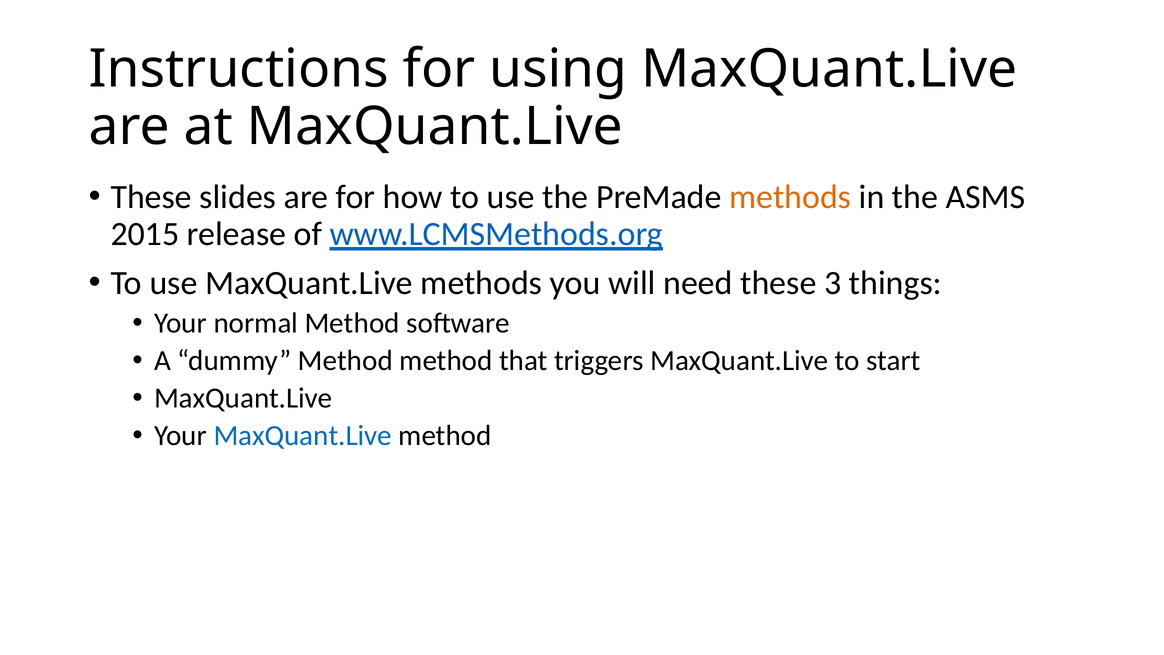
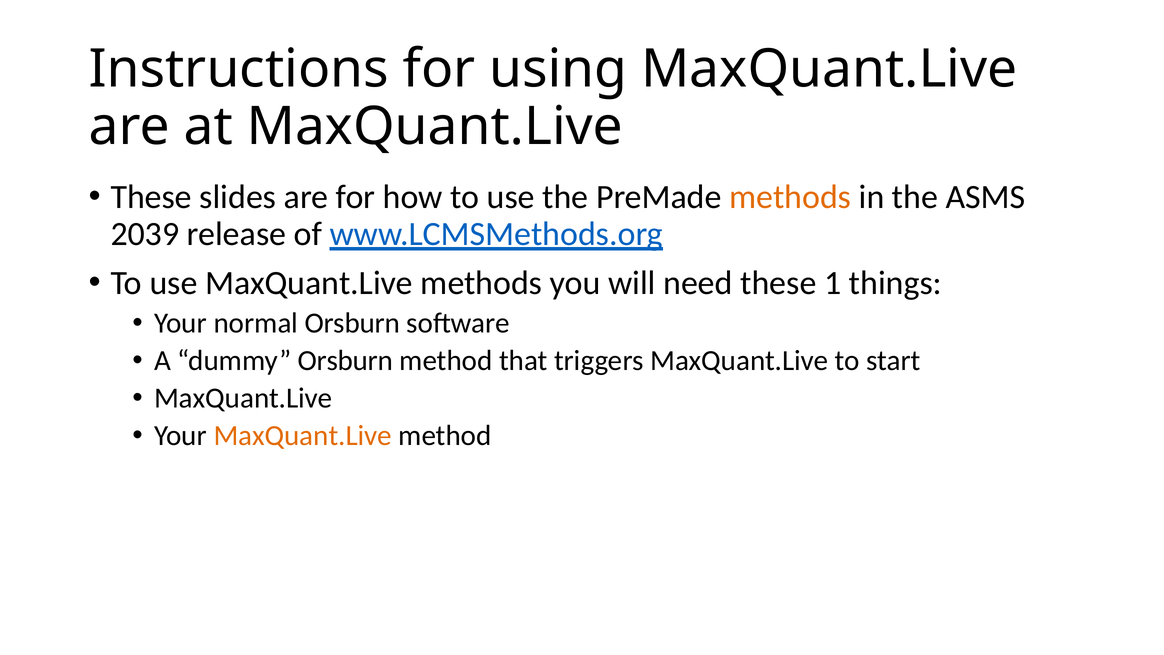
2015: 2015 -> 2039
3: 3 -> 1
normal Method: Method -> Orsburn
dummy Method: Method -> Orsburn
MaxQuant.Live at (303, 435) colour: blue -> orange
